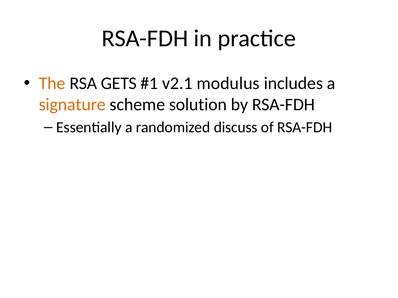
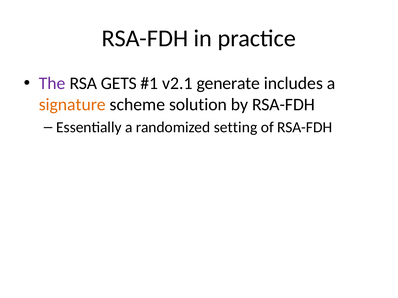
The colour: orange -> purple
modulus: modulus -> generate
discuss: discuss -> setting
